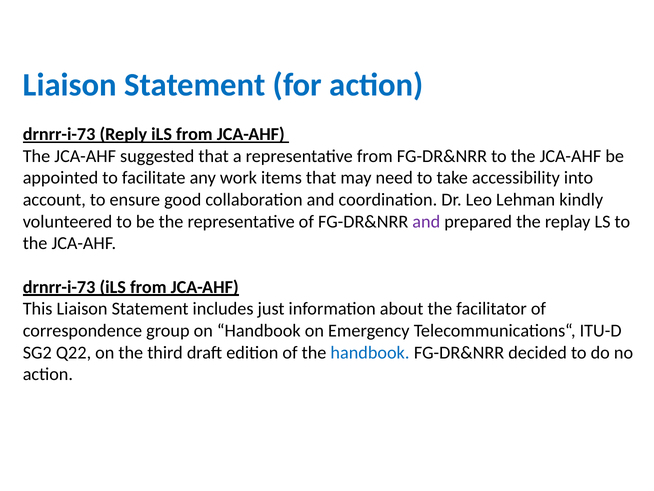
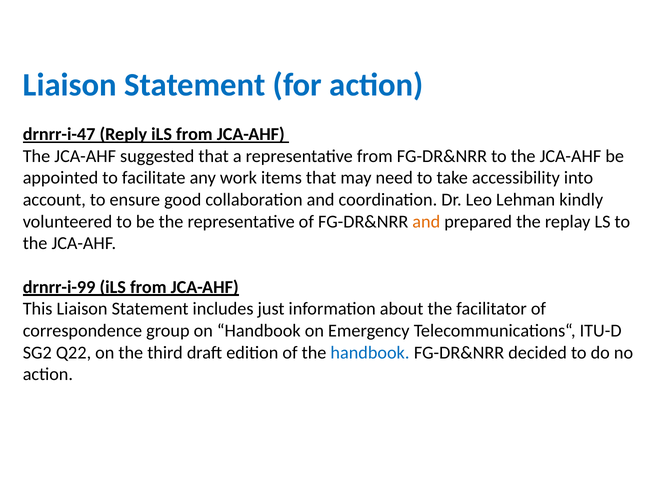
drnrr-i-73 at (59, 134): drnrr-i-73 -> drnrr-i-47
and at (426, 221) colour: purple -> orange
drnrr-i-73 at (59, 287): drnrr-i-73 -> drnrr-i-99
